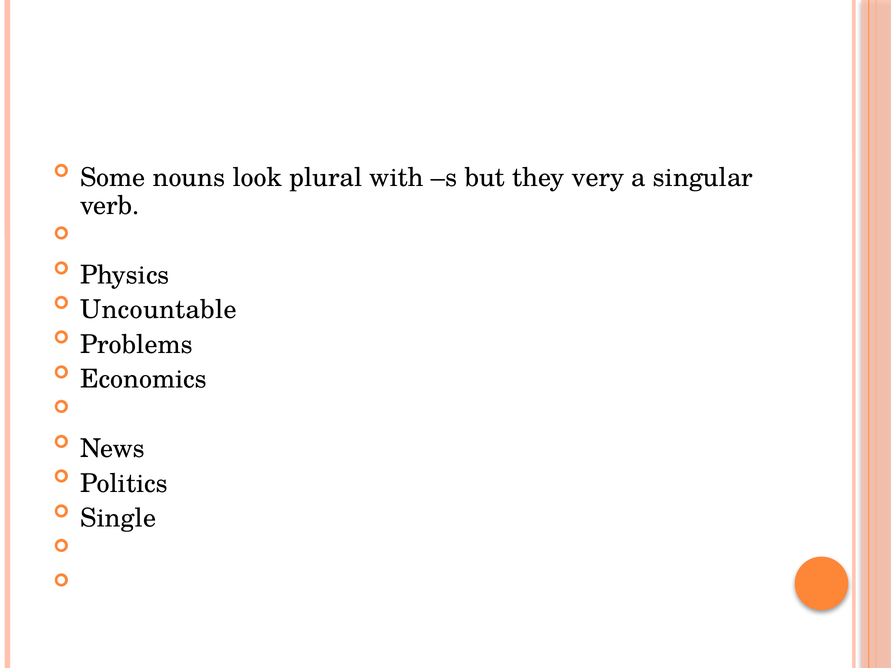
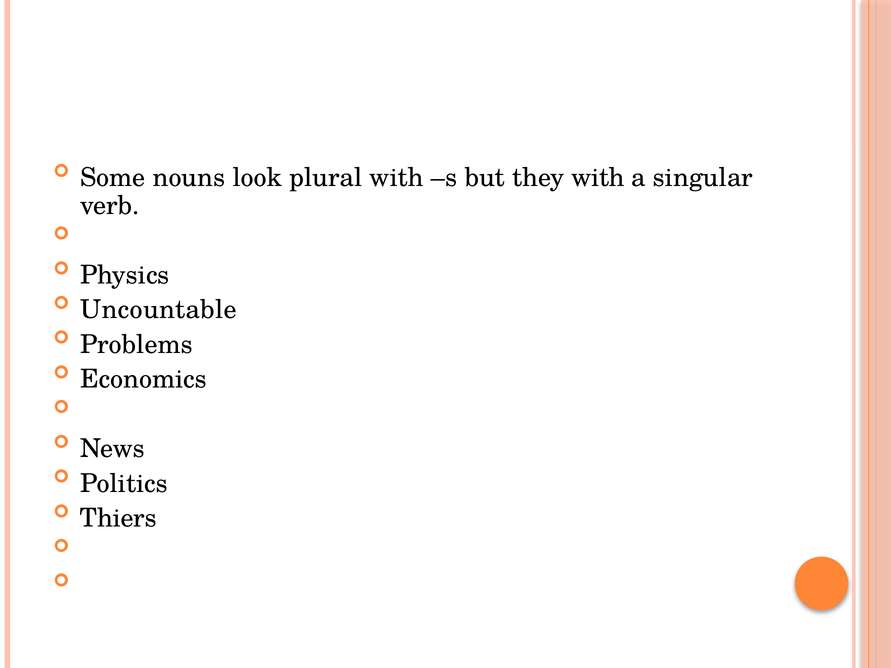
they very: very -> with
Single: Single -> Thiers
